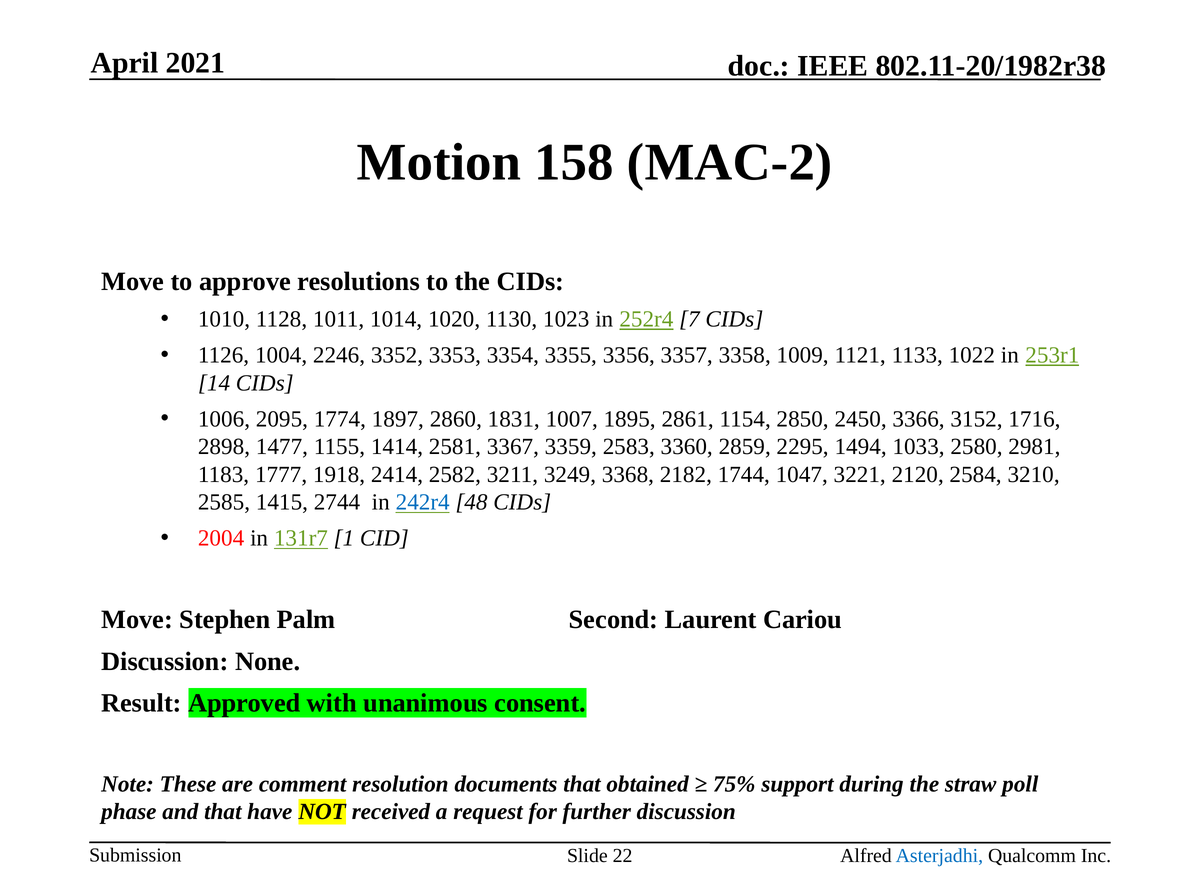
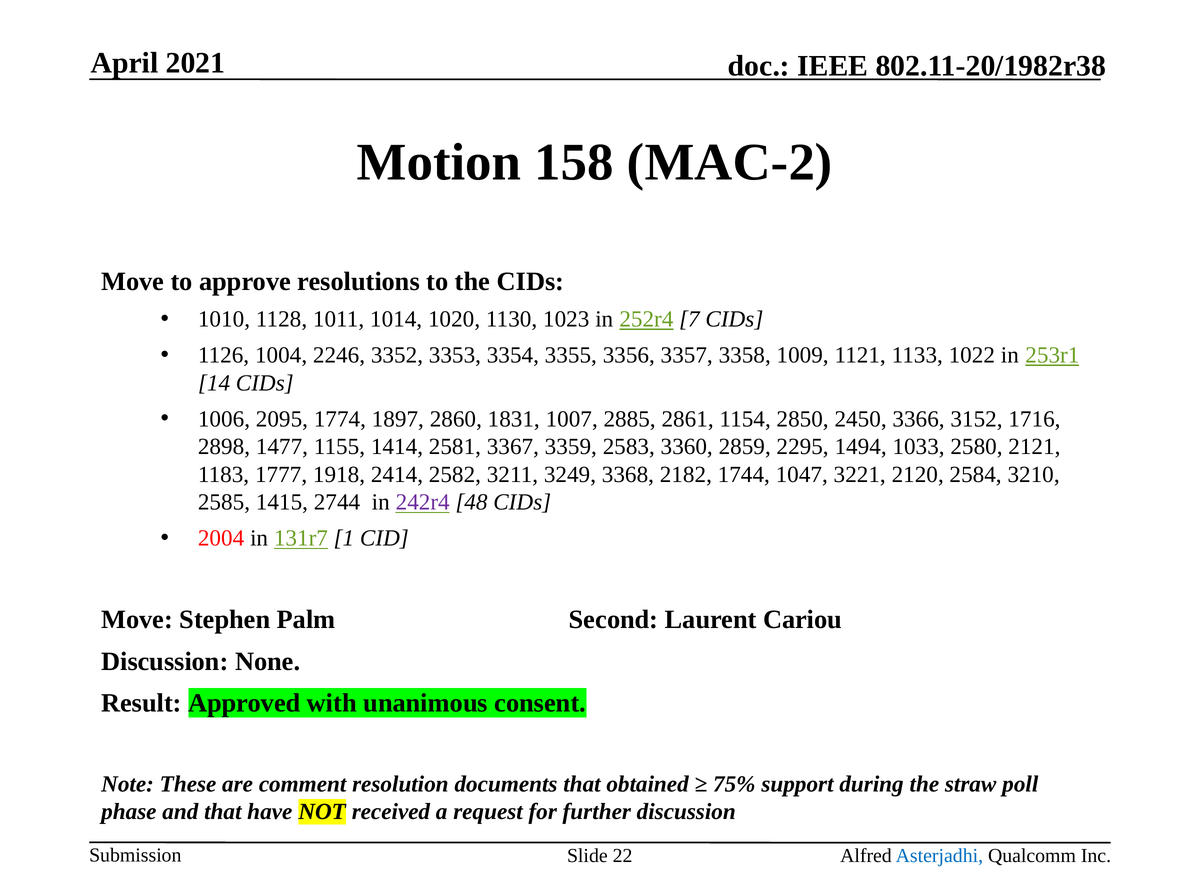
1895: 1895 -> 2885
2981: 2981 -> 2121
242r4 colour: blue -> purple
